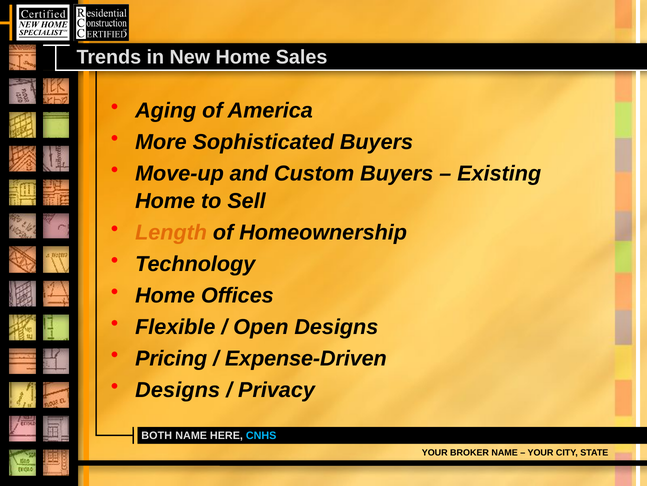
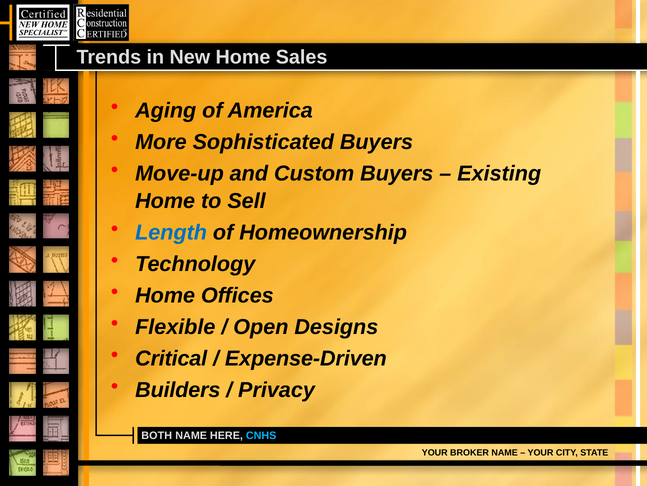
Length colour: orange -> blue
Pricing: Pricing -> Critical
Designs at (178, 389): Designs -> Builders
